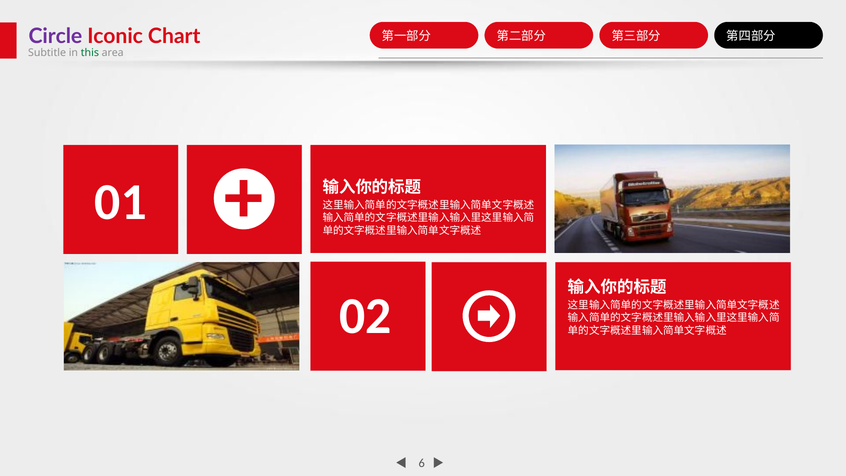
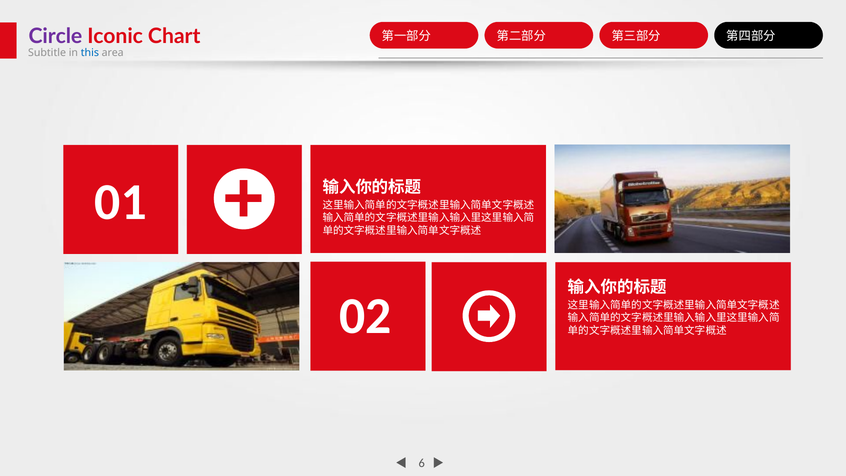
this colour: green -> blue
